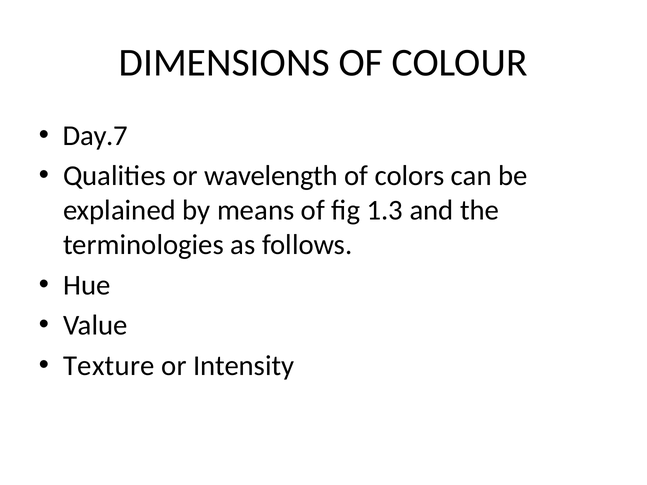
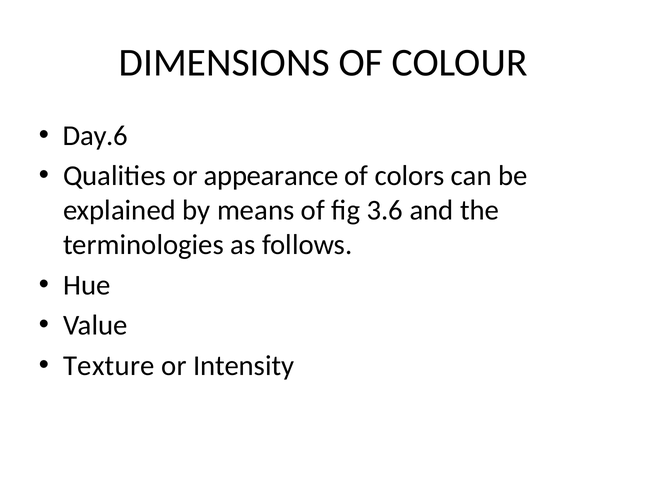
Day.7: Day.7 -> Day.6
wavelength: wavelength -> appearance
1.3: 1.3 -> 3.6
